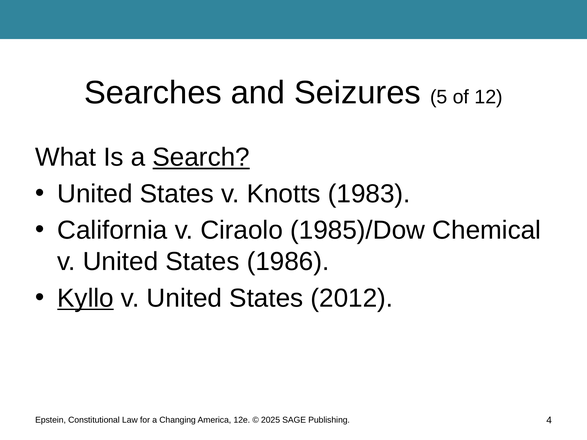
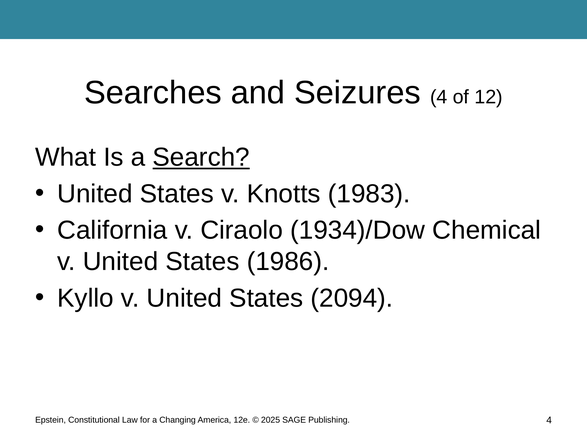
Seizures 5: 5 -> 4
1985)/Dow: 1985)/Dow -> 1934)/Dow
Kyllo underline: present -> none
2012: 2012 -> 2094
